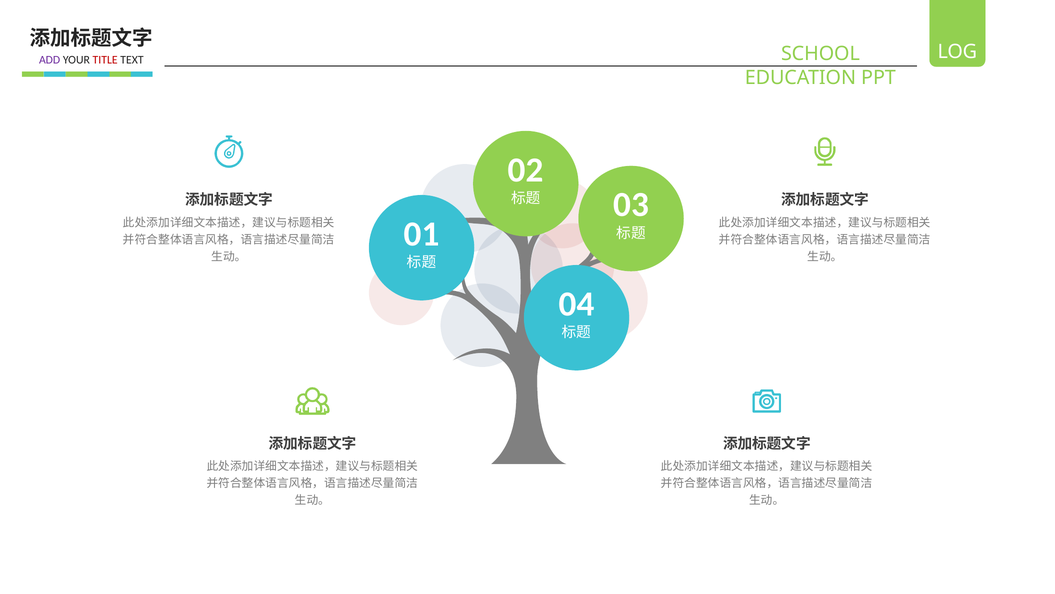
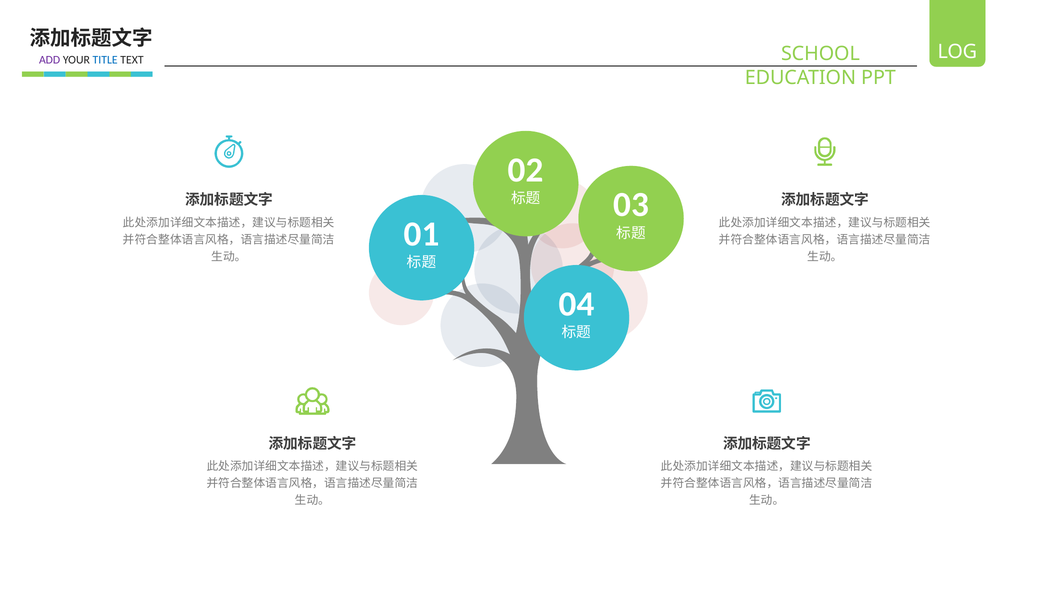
TITLE colour: red -> blue
